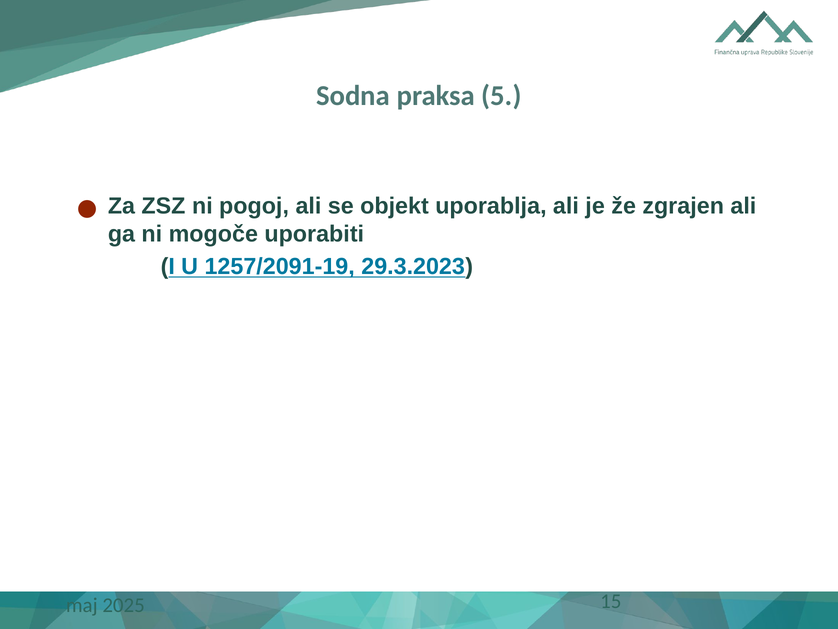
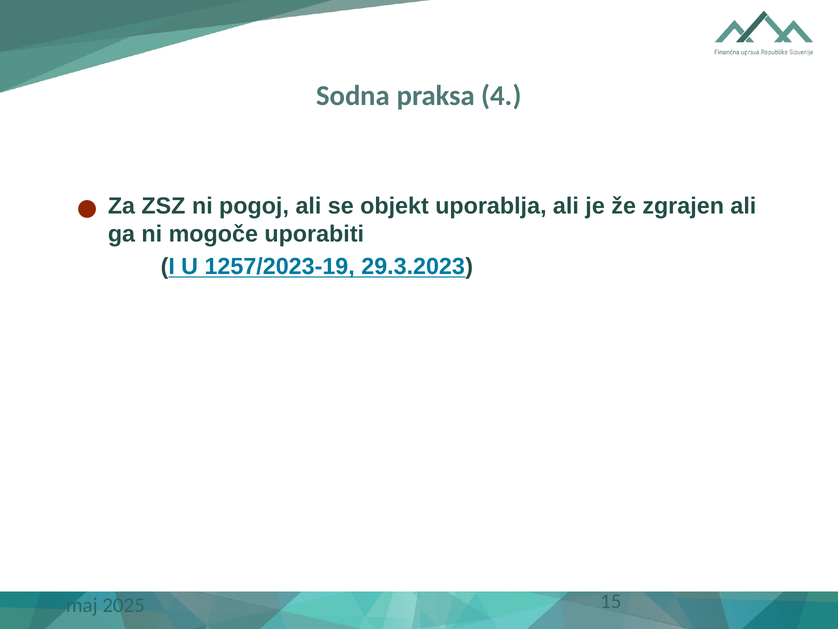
5: 5 -> 4
1257/2091-19: 1257/2091-19 -> 1257/2023-19
